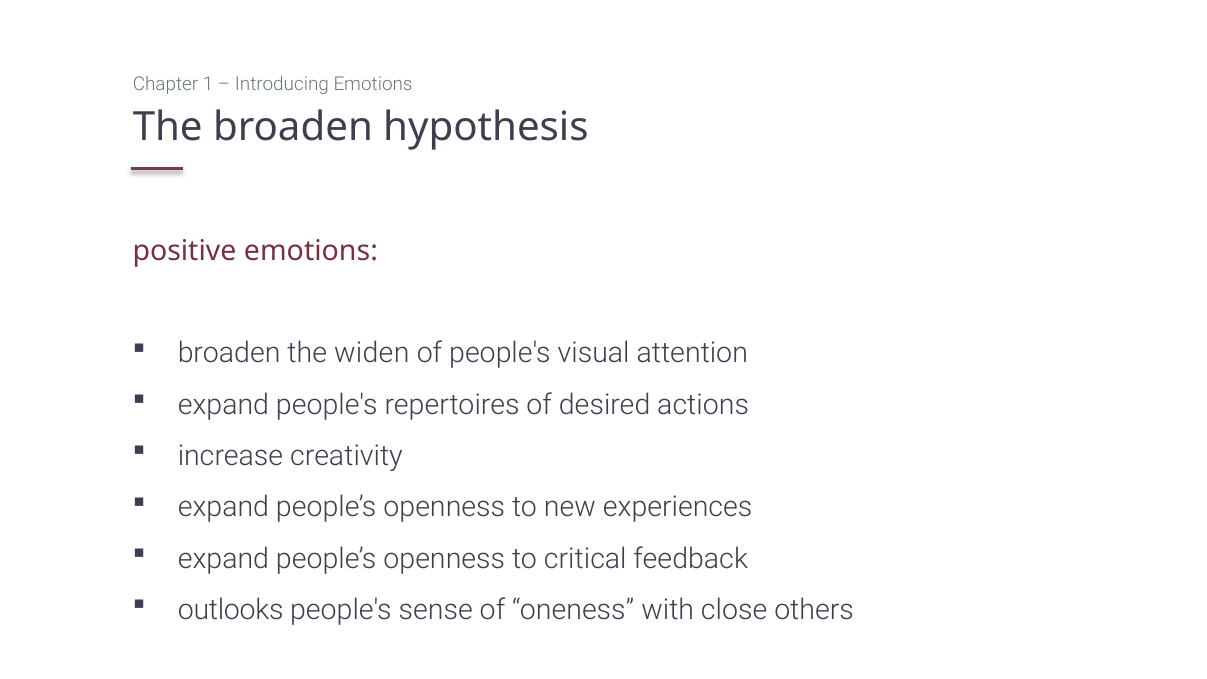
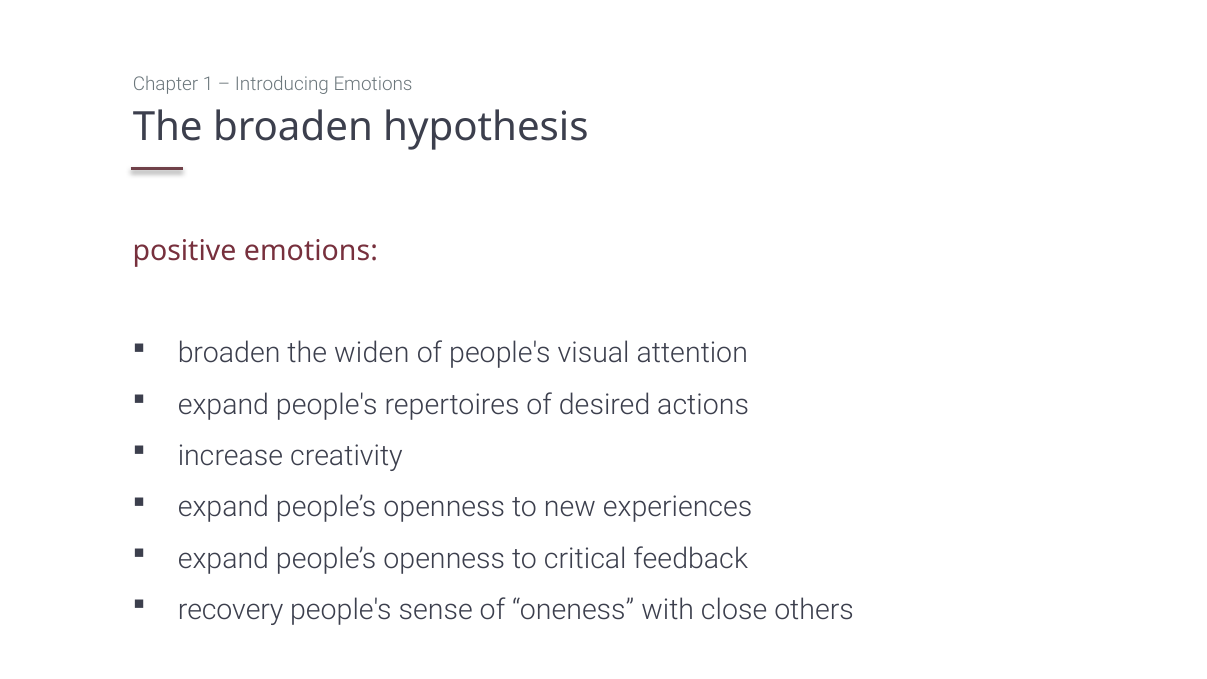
outlooks: outlooks -> recovery
